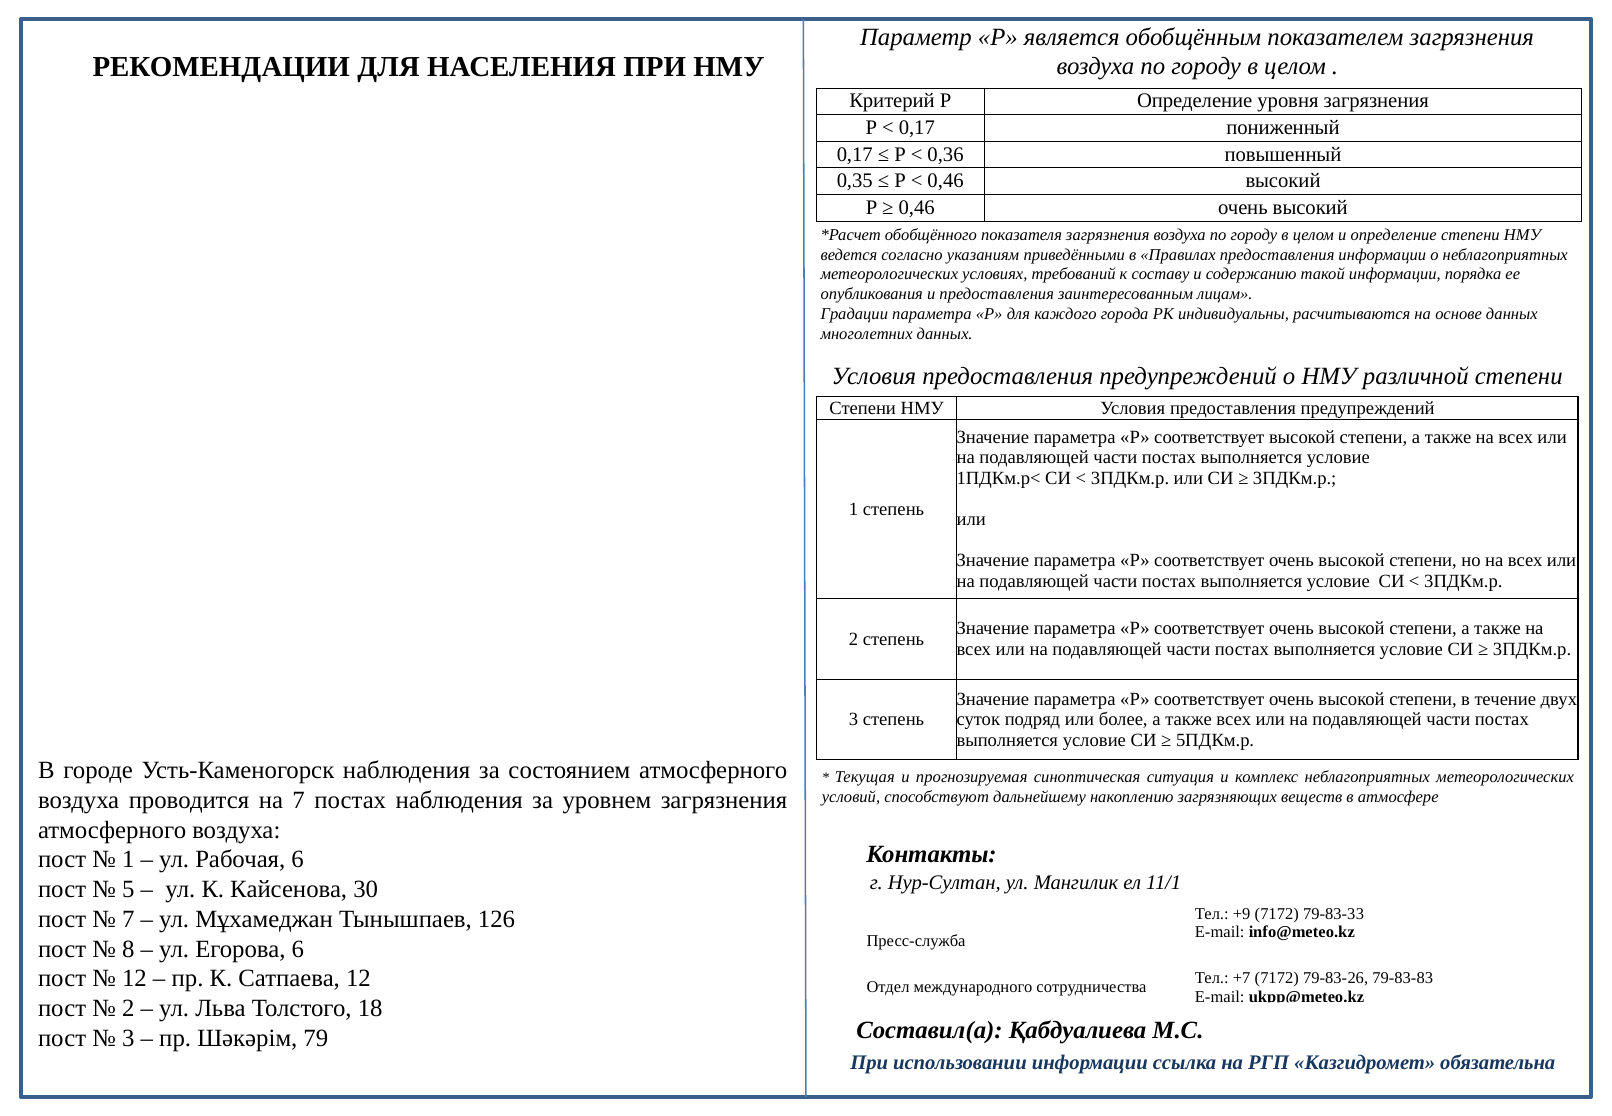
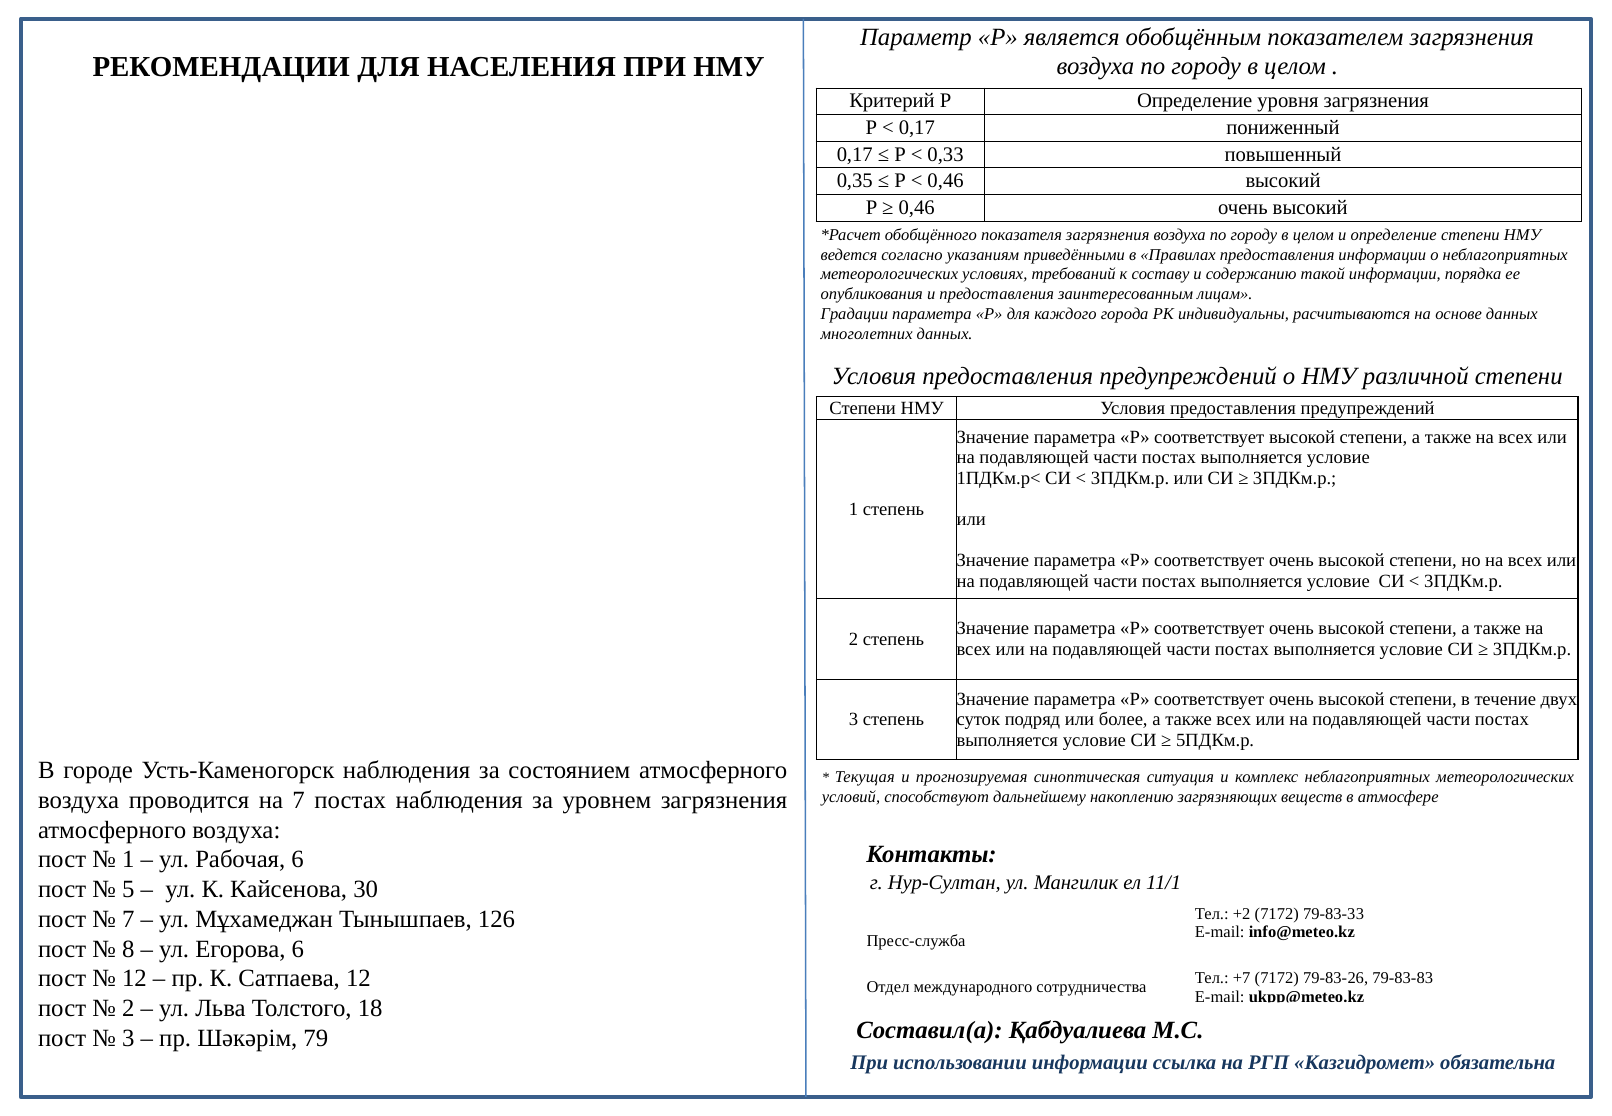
0,36: 0,36 -> 0,33
+9: +9 -> +2
